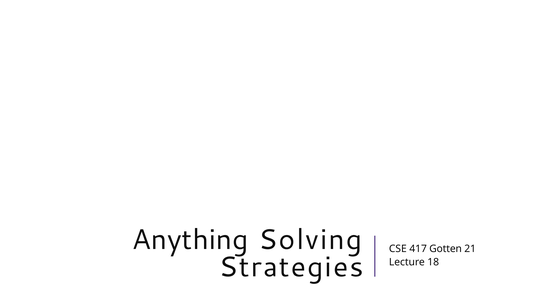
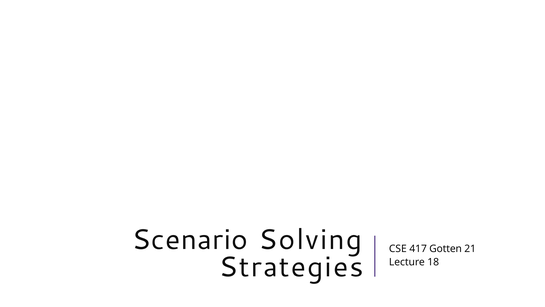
Anything: Anything -> Scenario
